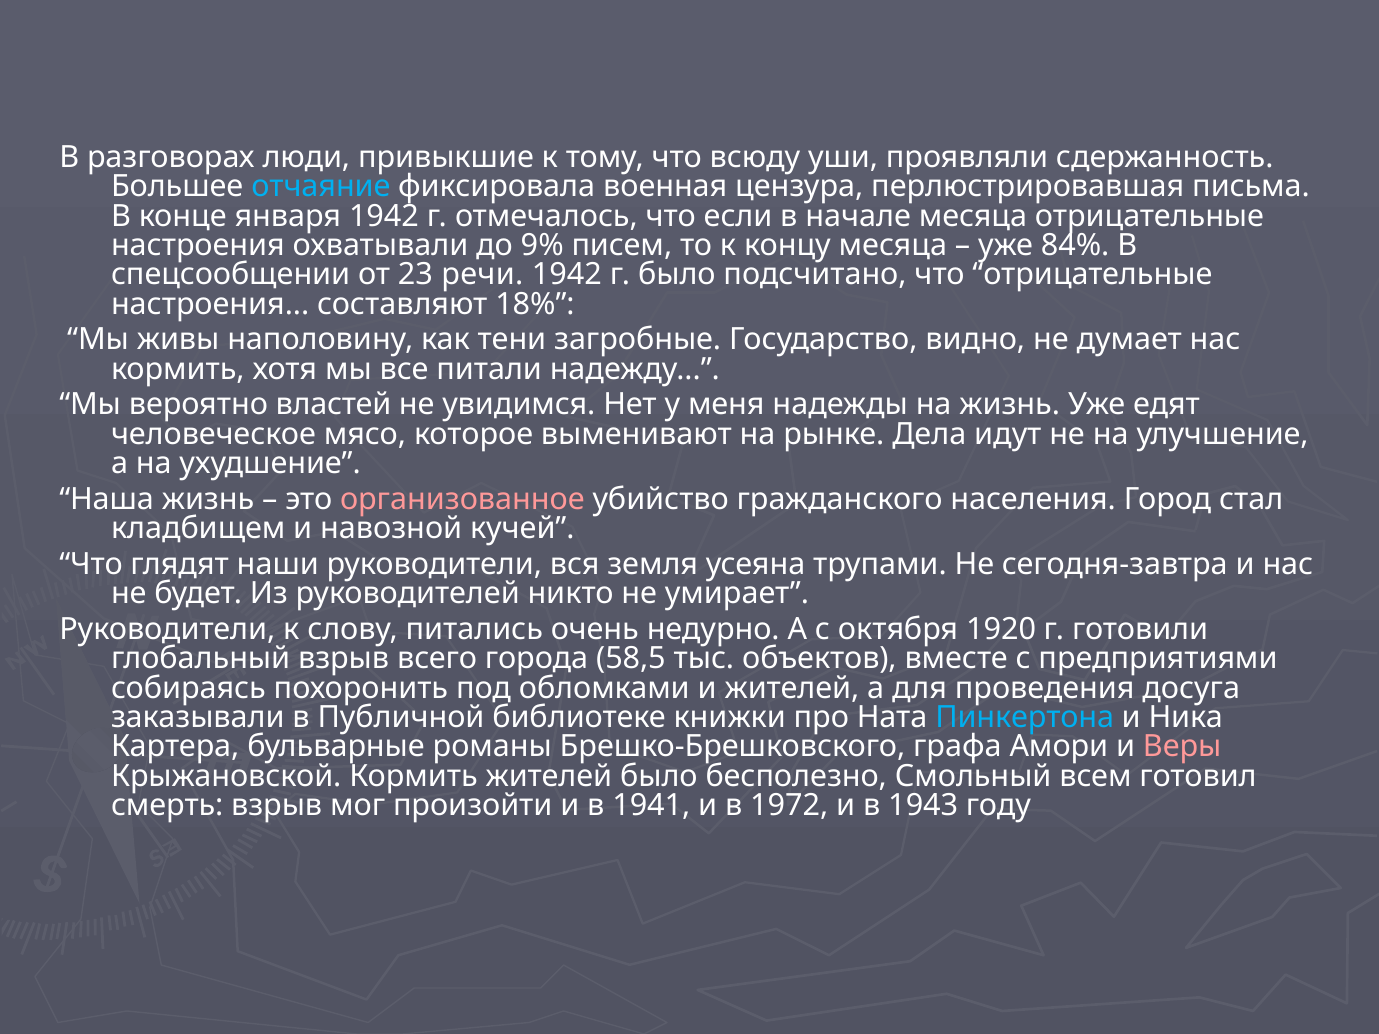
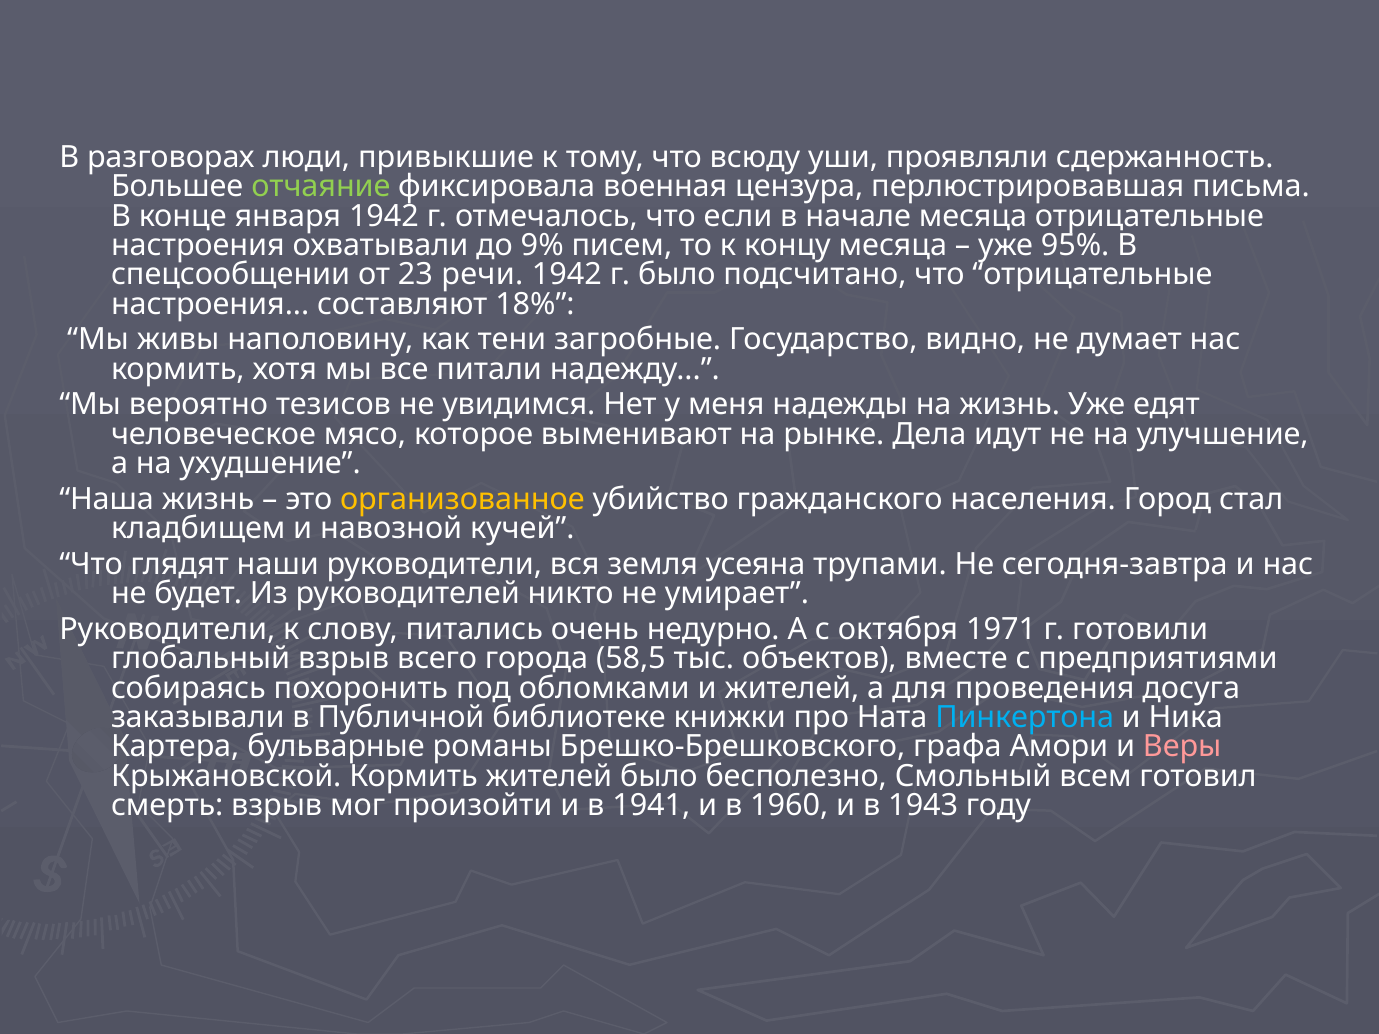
отчаяние colour: light blue -> light green
84%: 84% -> 95%
властей: властей -> тезисов
организованное colour: pink -> yellow
1920: 1920 -> 1971
1972: 1972 -> 1960
